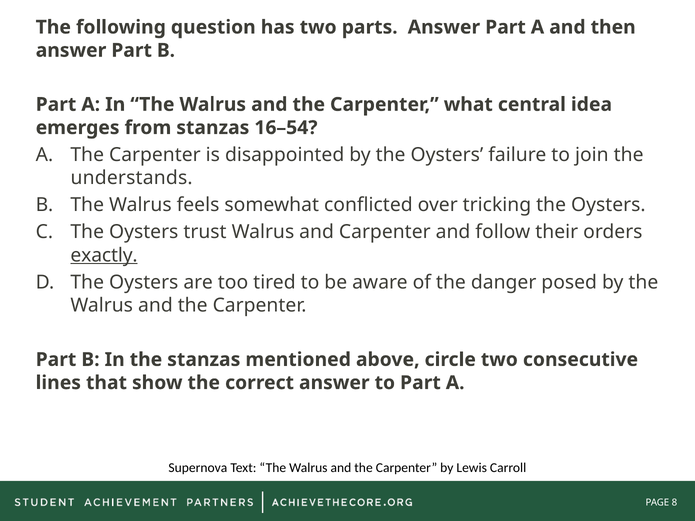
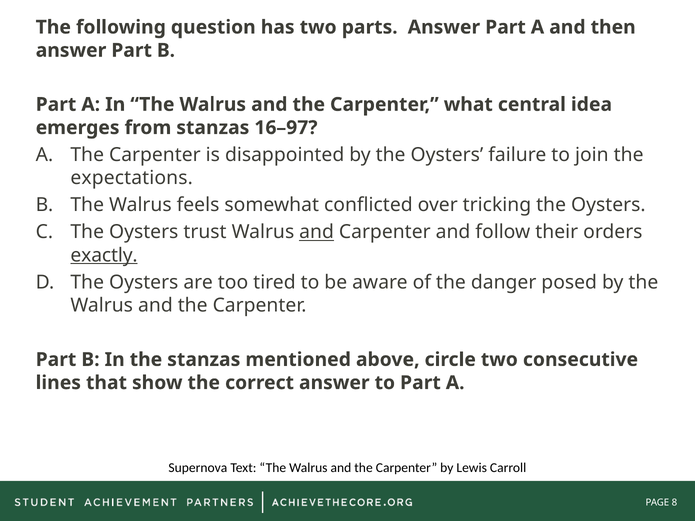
16–54: 16–54 -> 16–97
understands: understands -> expectations
and at (317, 232) underline: none -> present
